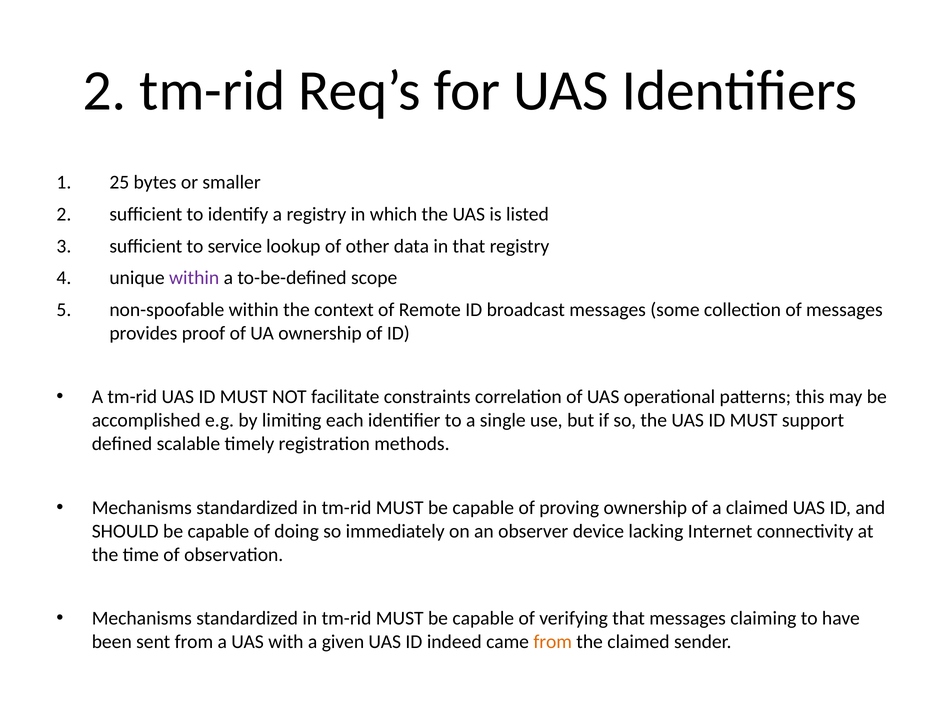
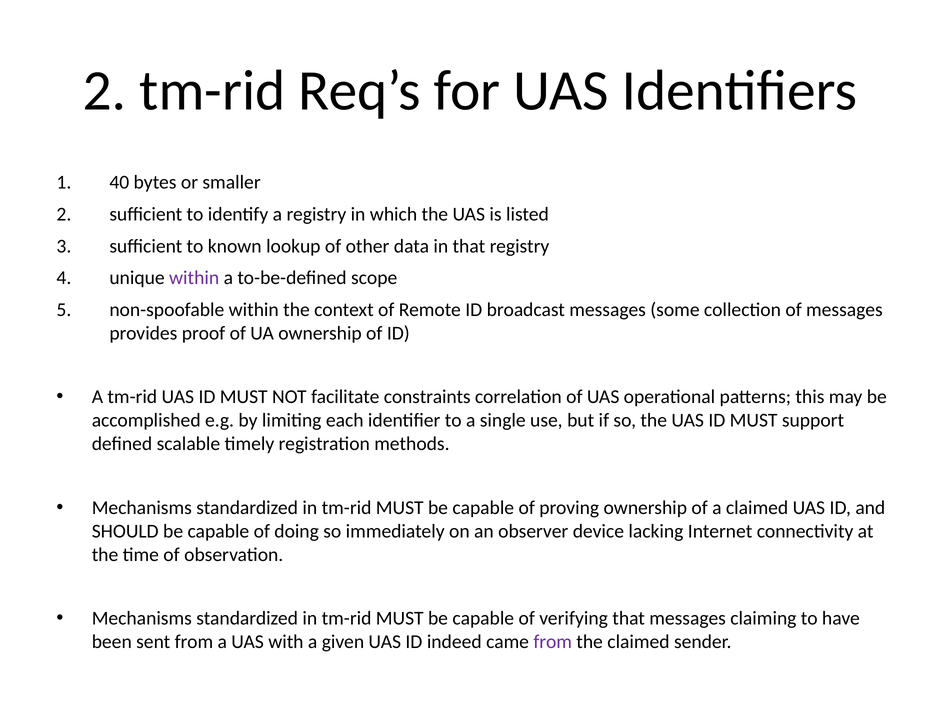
25: 25 -> 40
service: service -> known
from at (553, 643) colour: orange -> purple
